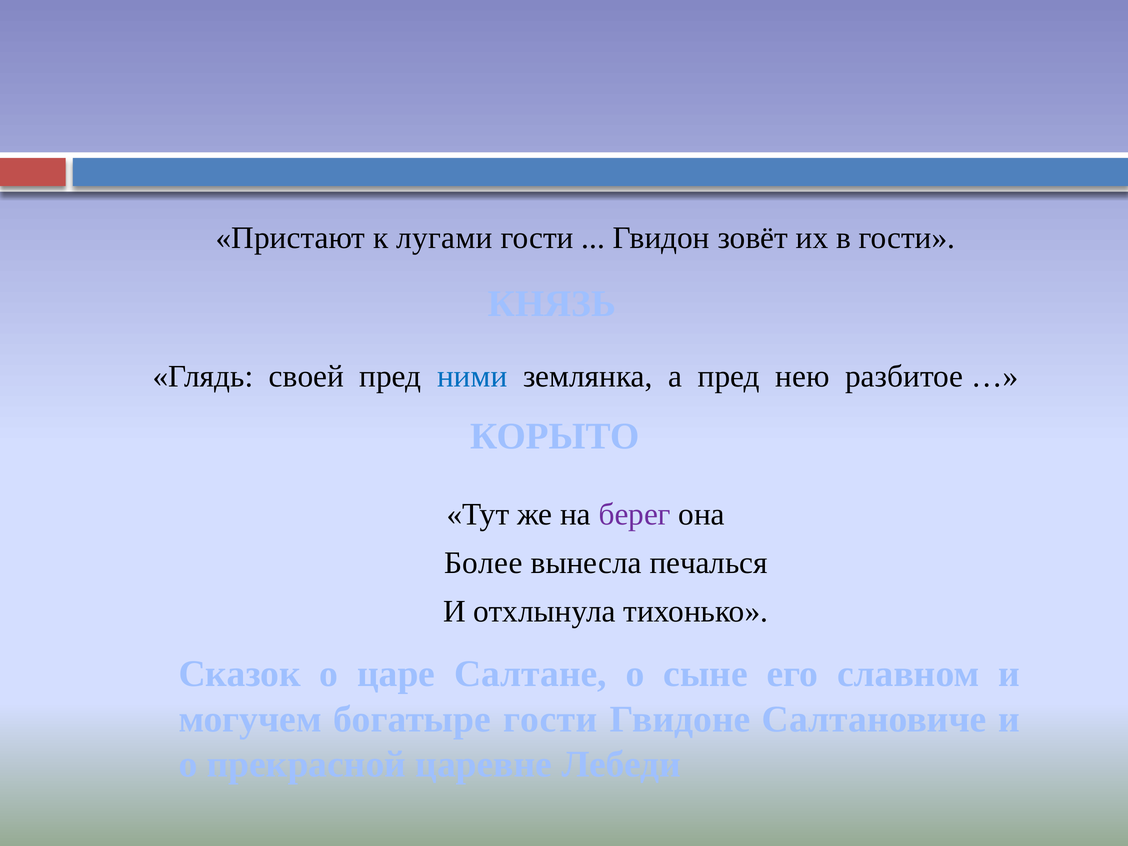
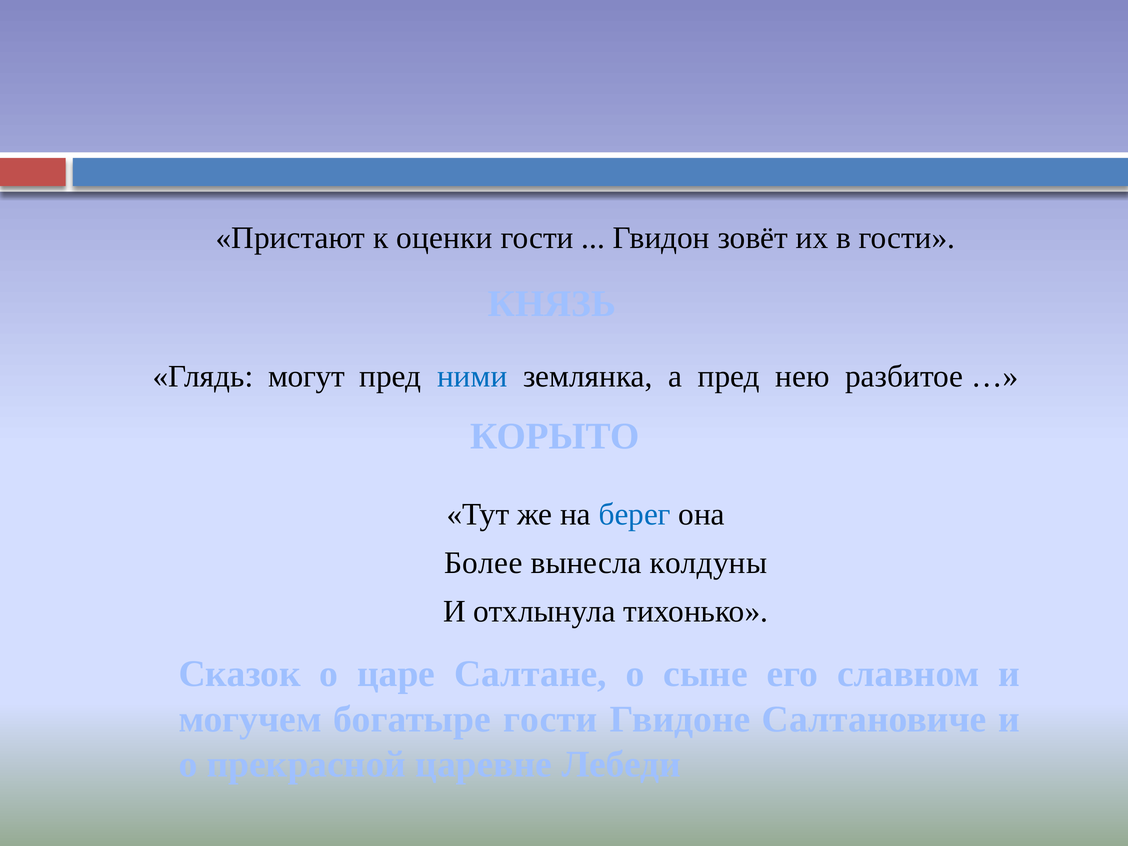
лугами: лугами -> оценки
своей: своей -> могут
берег colour: purple -> blue
печалься: печалься -> колдуны
